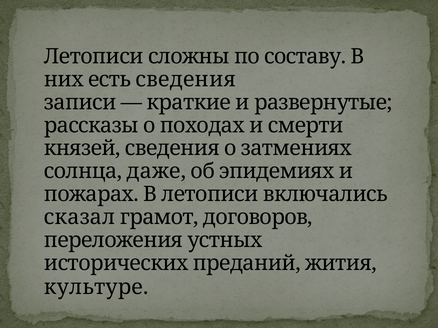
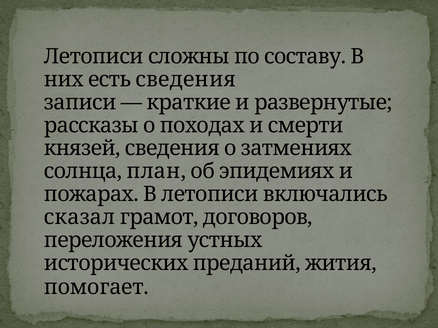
даже: даже -> план
культуре: культуре -> помогает
